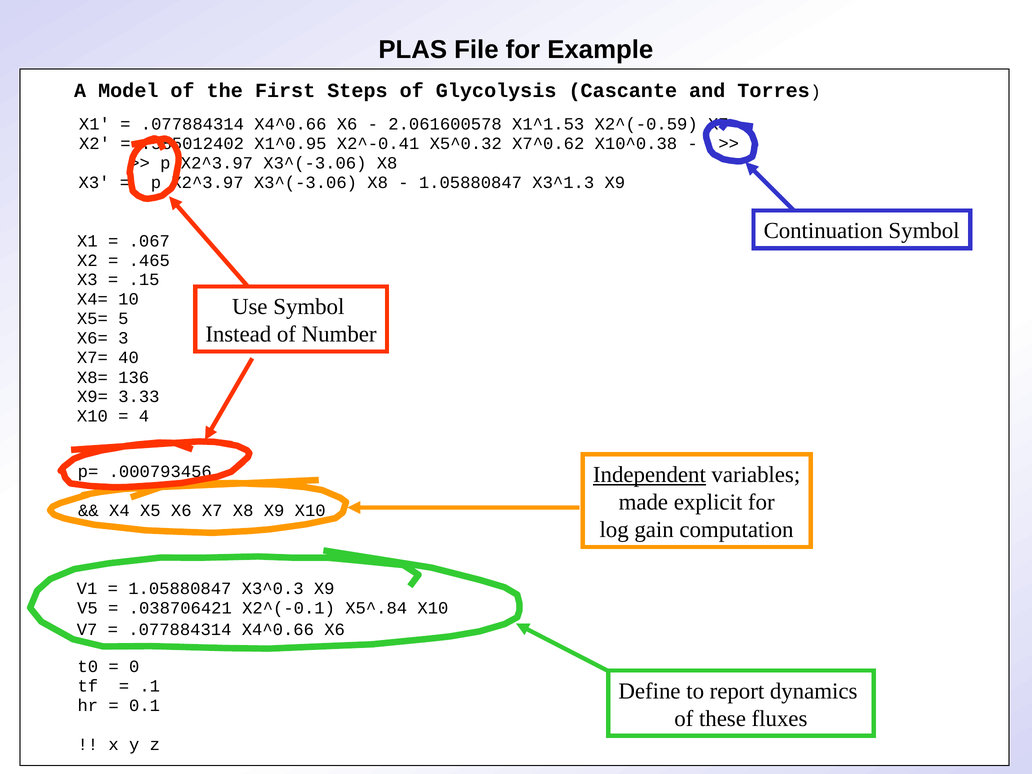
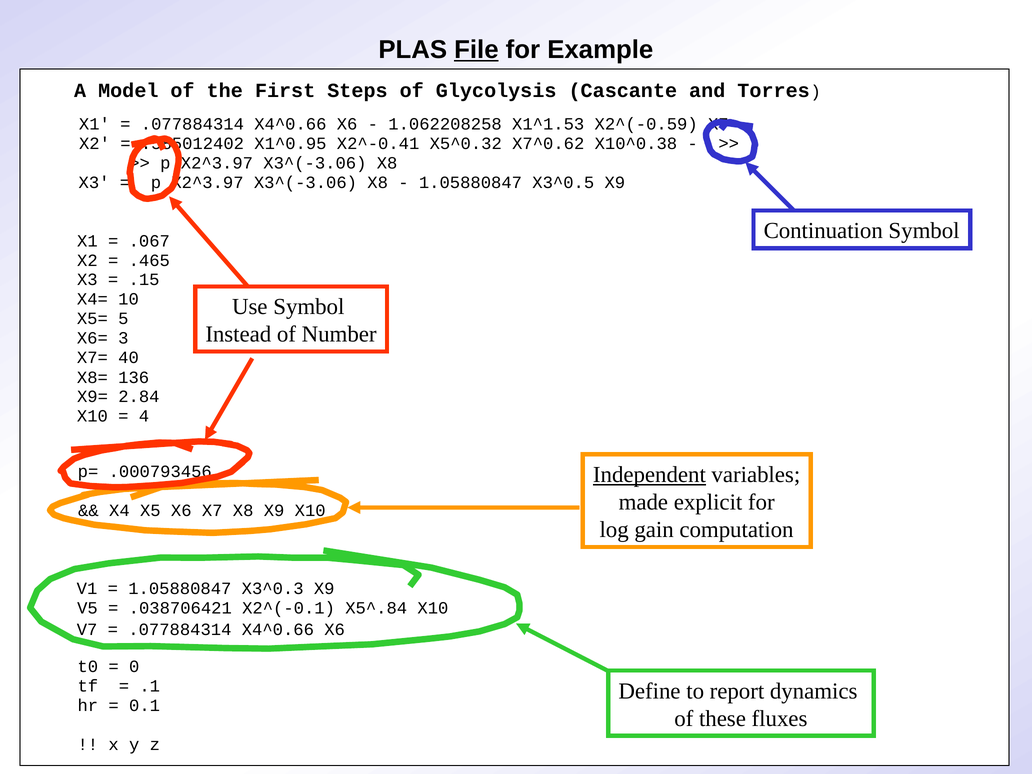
File underline: none -> present
2.061600578: 2.061600578 -> 1.062208258
X3^1.3: X3^1.3 -> X3^0.5
3.33: 3.33 -> 2.84
